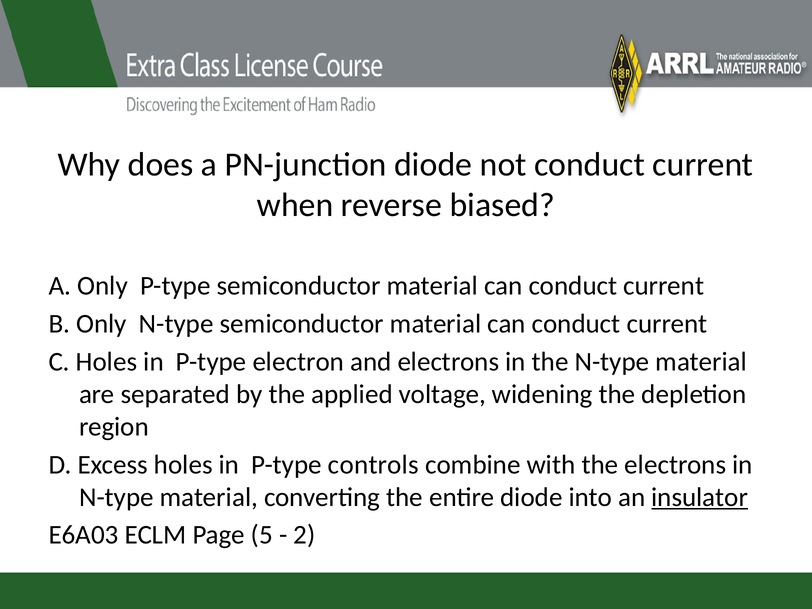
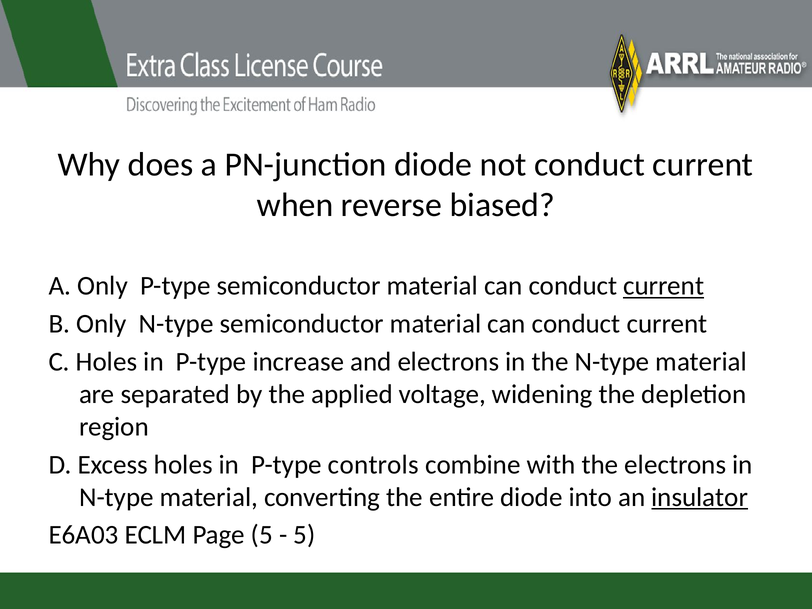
current at (664, 286) underline: none -> present
electron: electron -> increase
2 at (304, 535): 2 -> 5
